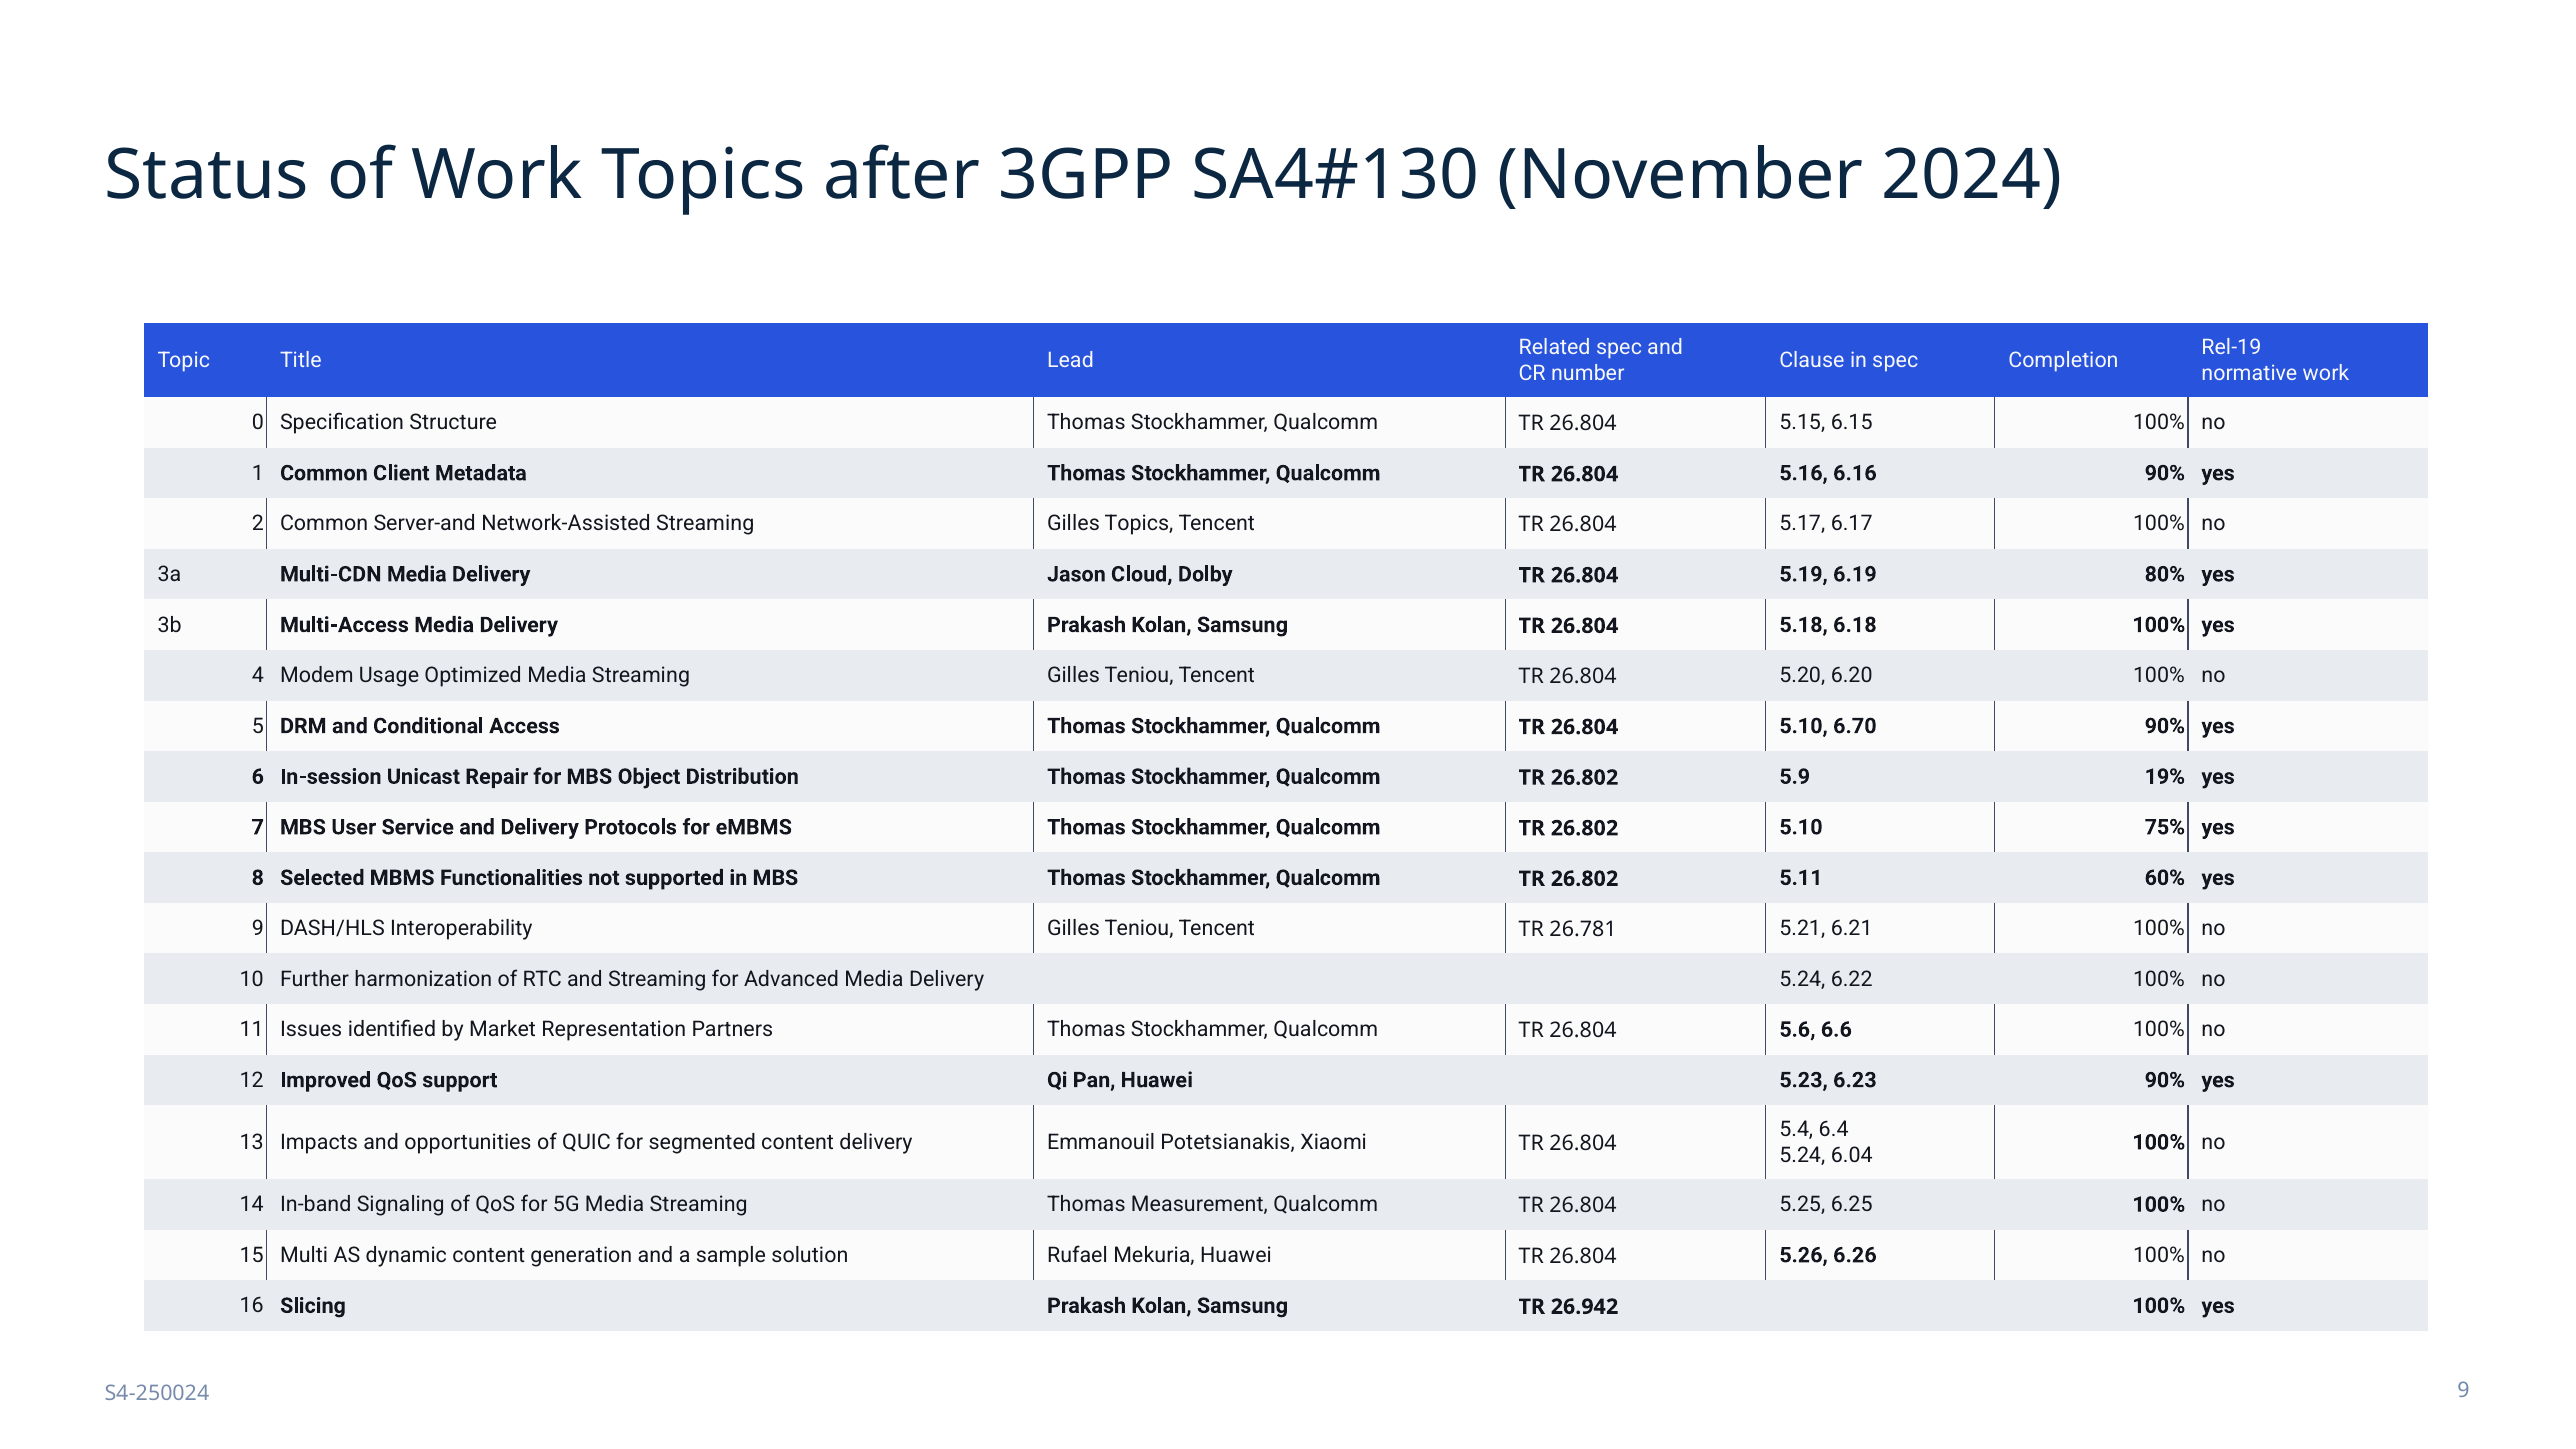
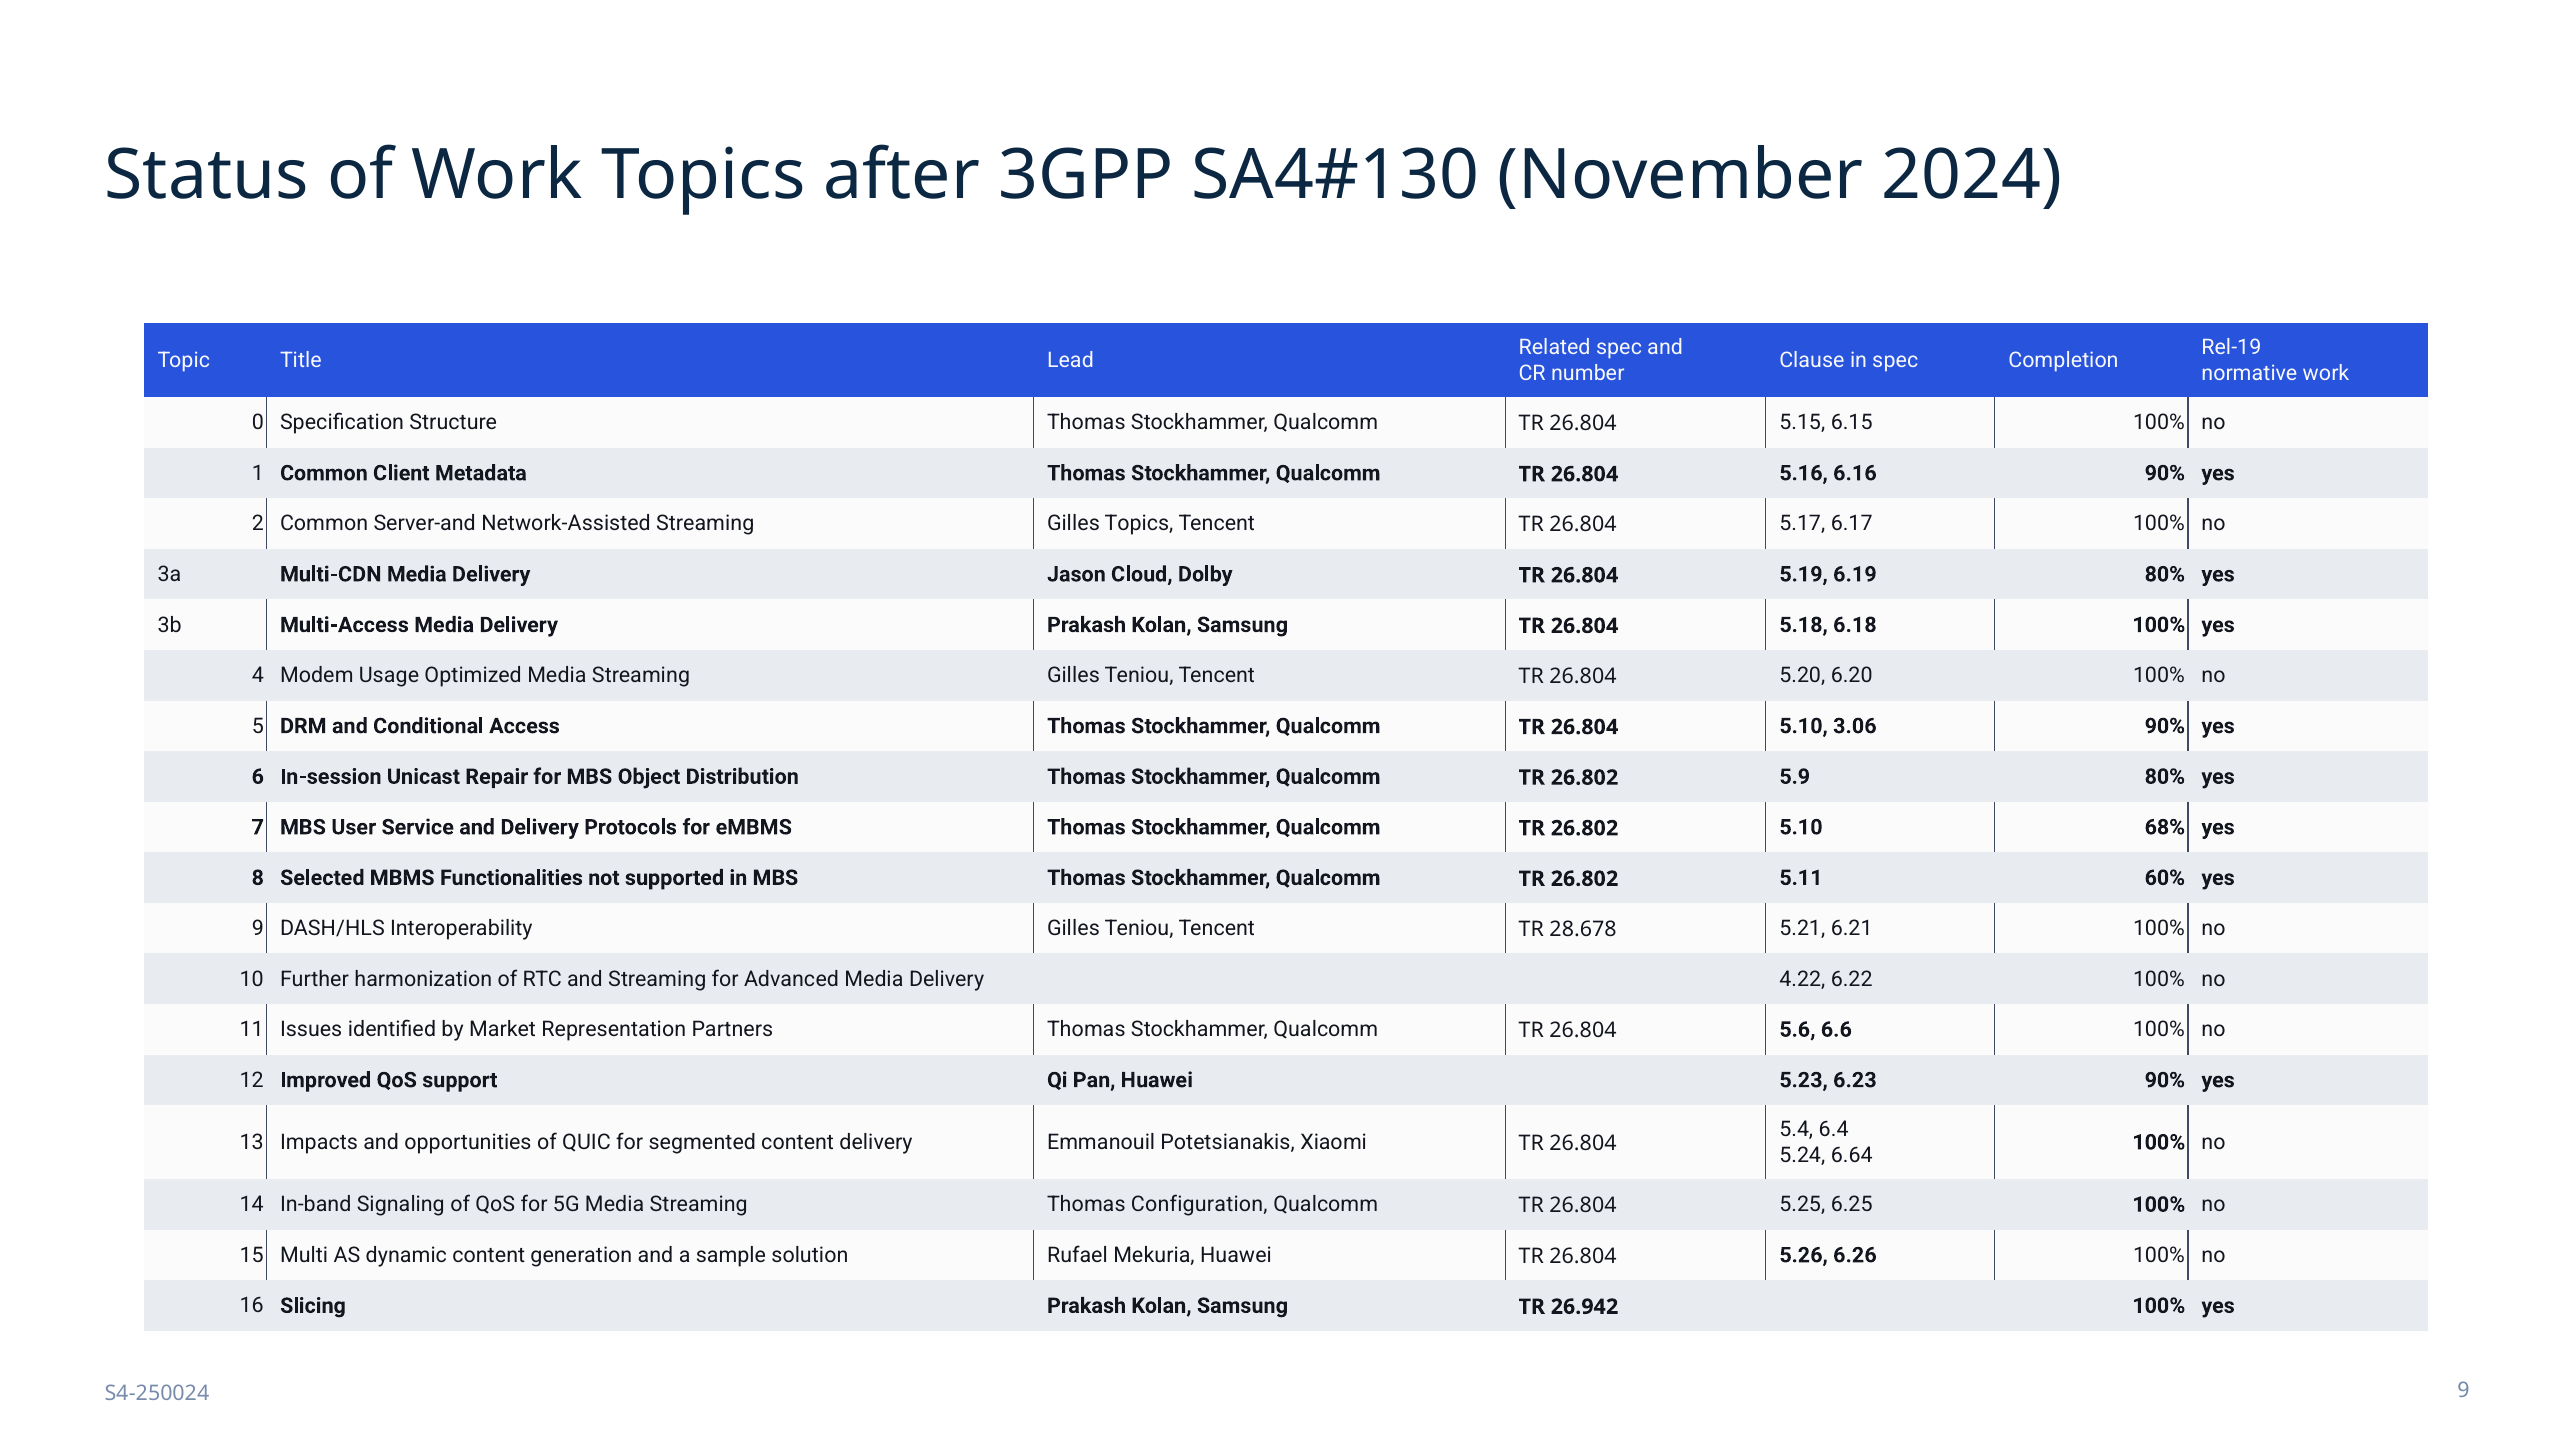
6.70: 6.70 -> 3.06
5.9 19%: 19% -> 80%
75%: 75% -> 68%
26.781: 26.781 -> 28.678
Delivery 5.24: 5.24 -> 4.22
6.04: 6.04 -> 6.64
Measurement: Measurement -> Configuration
